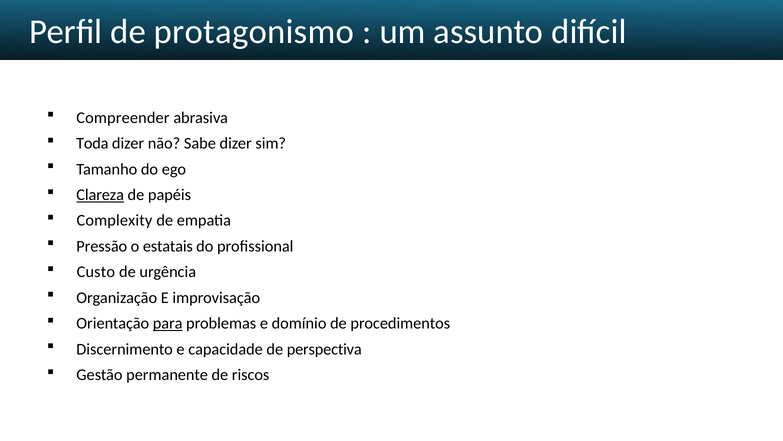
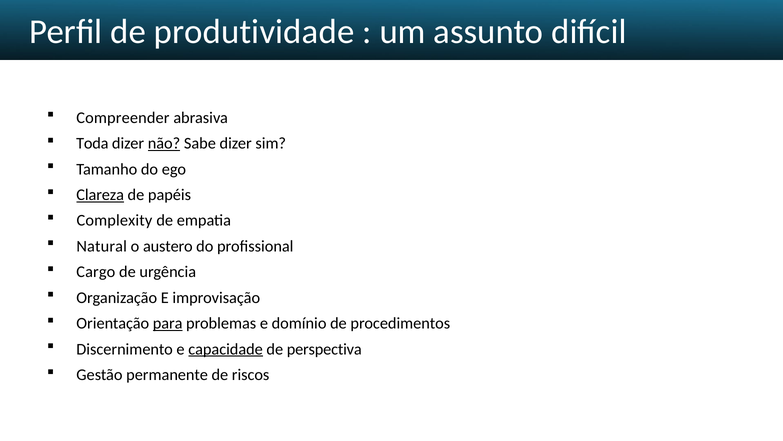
protagonismo: protagonismo -> produtividade
não underline: none -> present
Pressão: Pressão -> Natural
estatais: estatais -> austero
Custo: Custo -> Cargo
capacidade underline: none -> present
